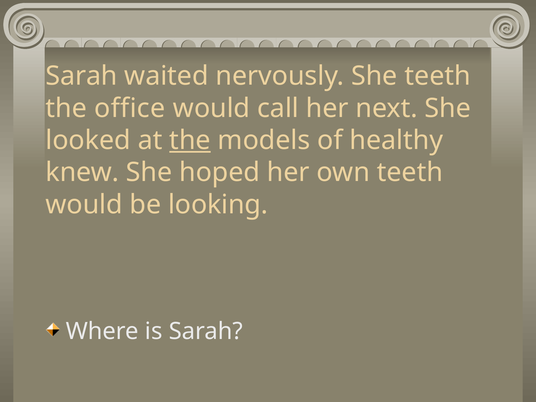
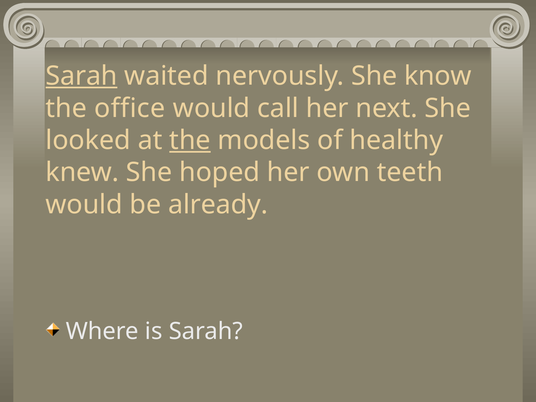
Sarah at (82, 76) underline: none -> present
She teeth: teeth -> know
looking: looking -> already
